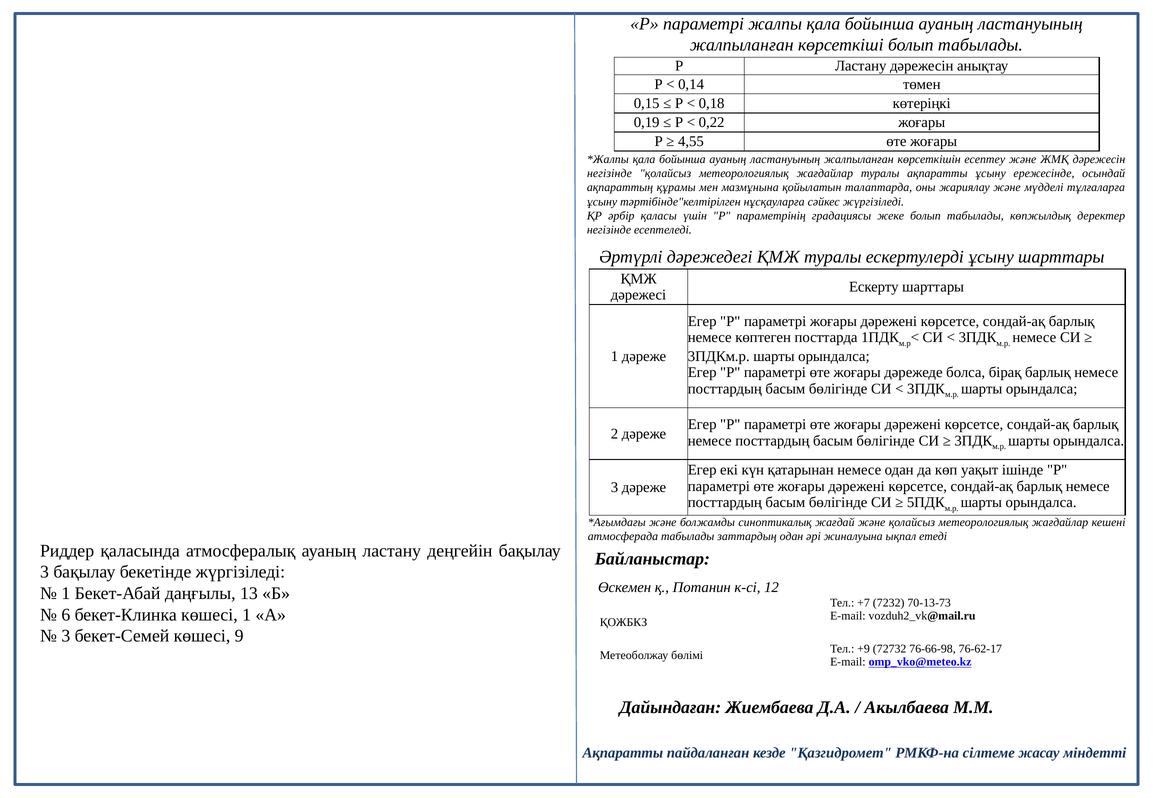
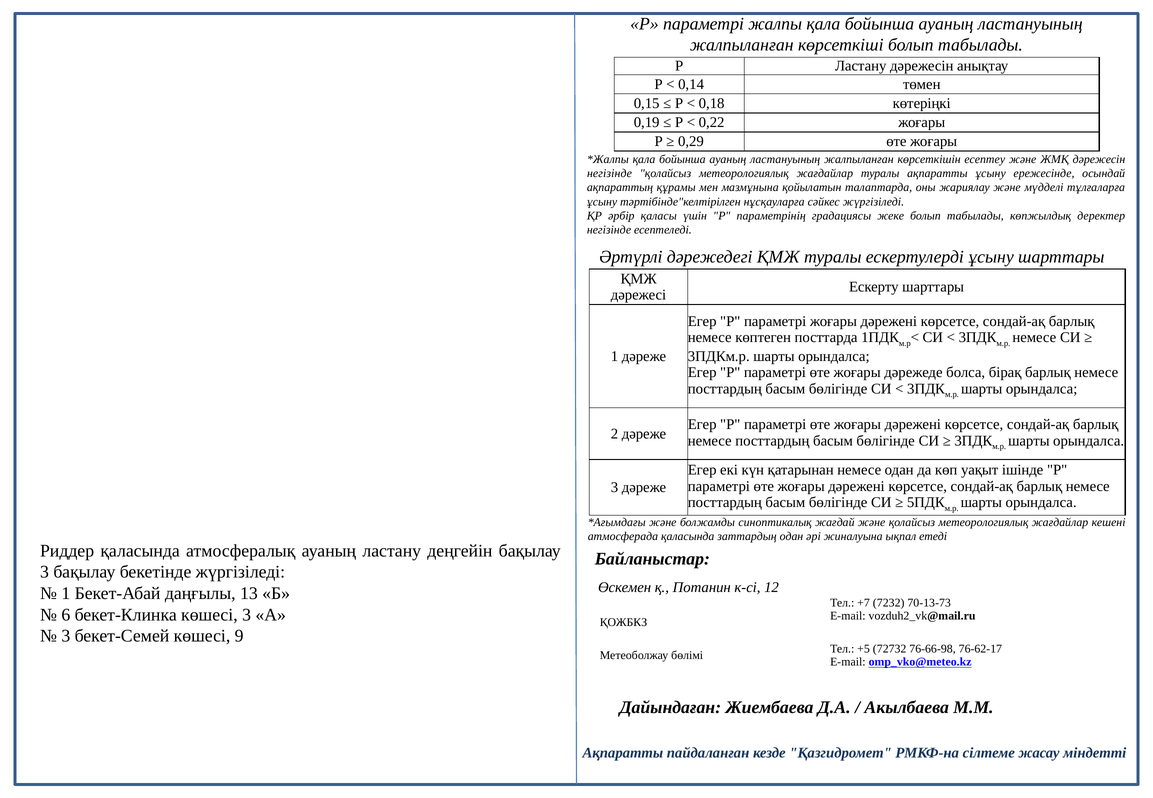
4,55: 4,55 -> 0,29
атмосферада табылады: табылады -> қаласында
көшесі 1: 1 -> 3
+9: +9 -> +5
